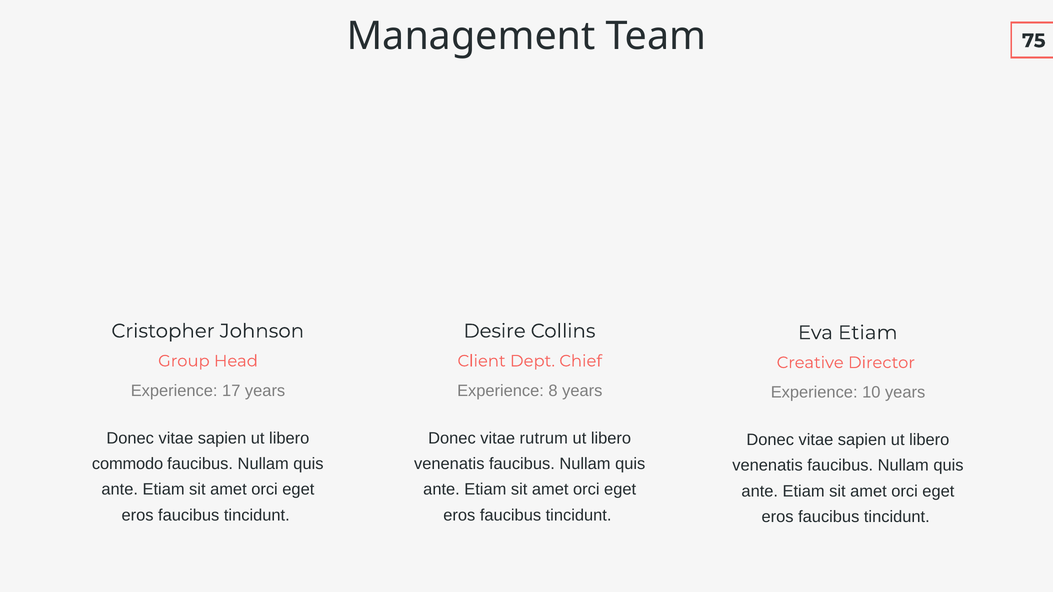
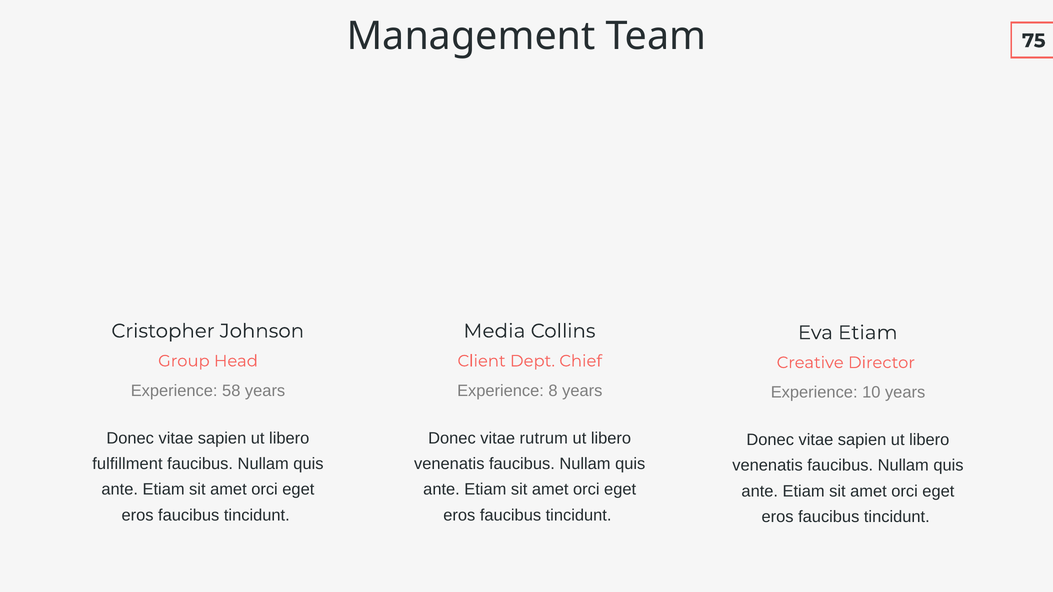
Desire: Desire -> Media
17: 17 -> 58
commodo: commodo -> fulfillment
